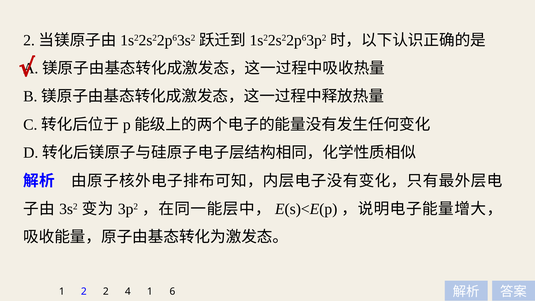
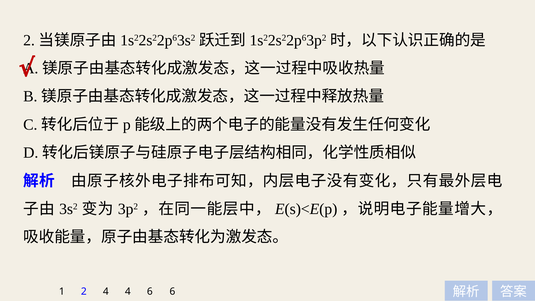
2 2: 2 -> 4
4 1: 1 -> 6
